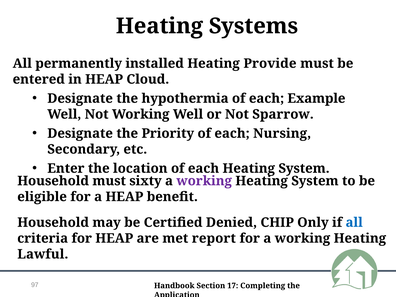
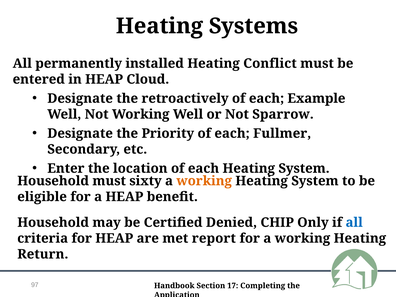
Provide: Provide -> Conflict
hypothermia: hypothermia -> retroactively
Nursing: Nursing -> Fullmer
working at (204, 181) colour: purple -> orange
Lawful: Lawful -> Return
